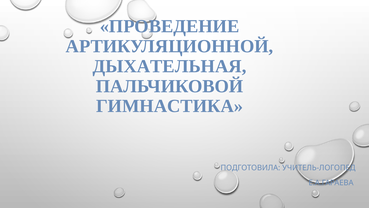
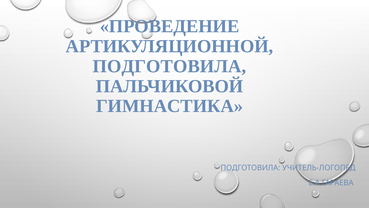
ДЫХАТЕЛЬНАЯ at (170, 66): ДЫХАТЕЛЬНАЯ -> ПОДГОТОВИЛА
